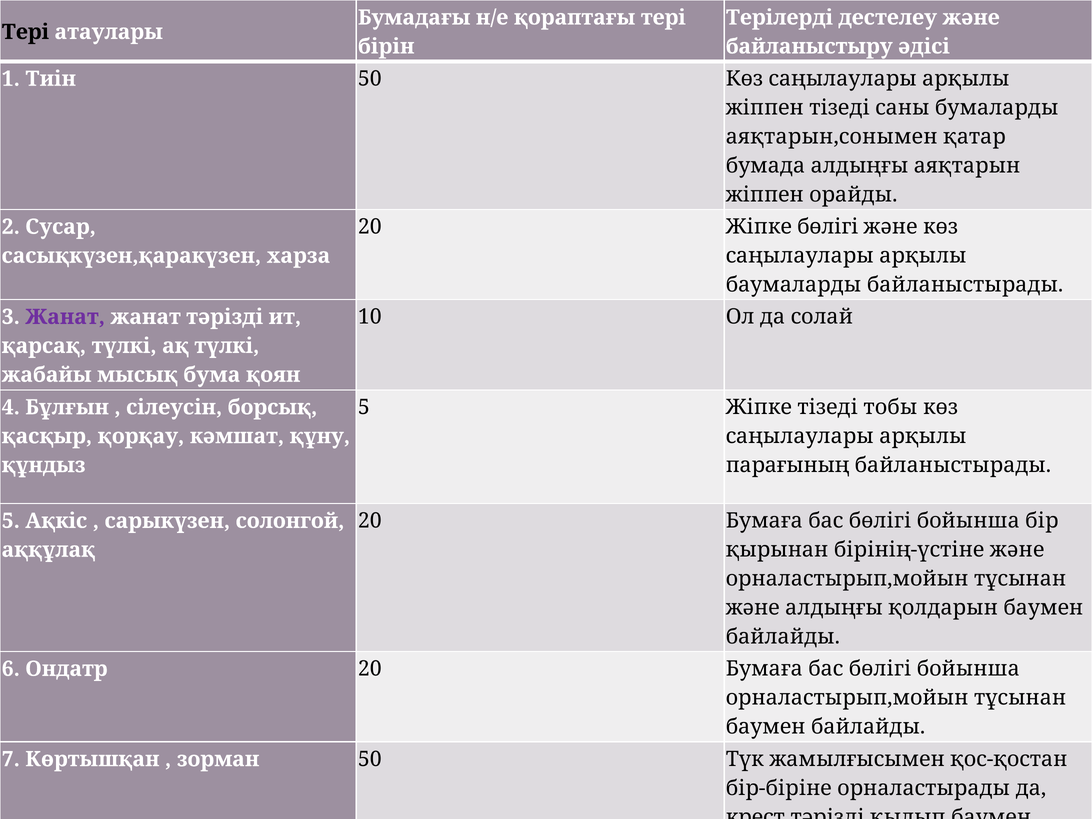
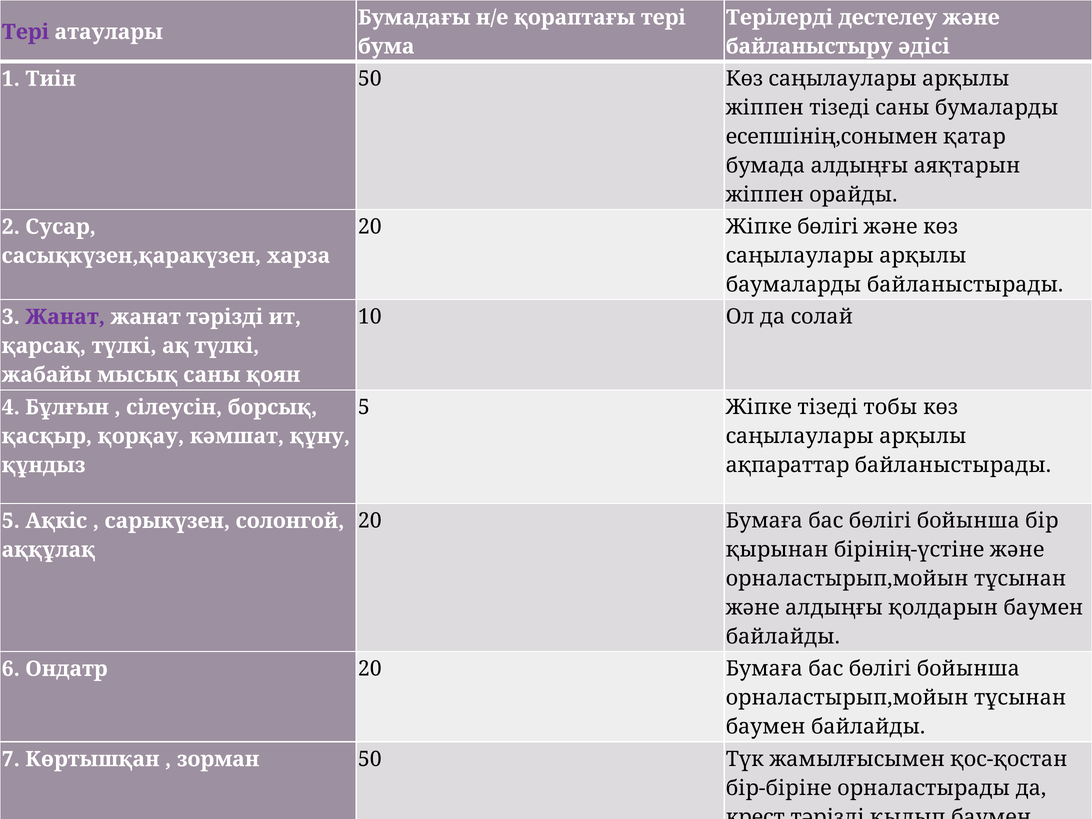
Тері at (25, 32) colour: black -> purple
бірін: бірін -> бума
аяқтарын,сонымен: аяқтарын,сонымен -> есепшінің,сонымен
мысық бума: бума -> саны
парағының: парағының -> ақпараттар
